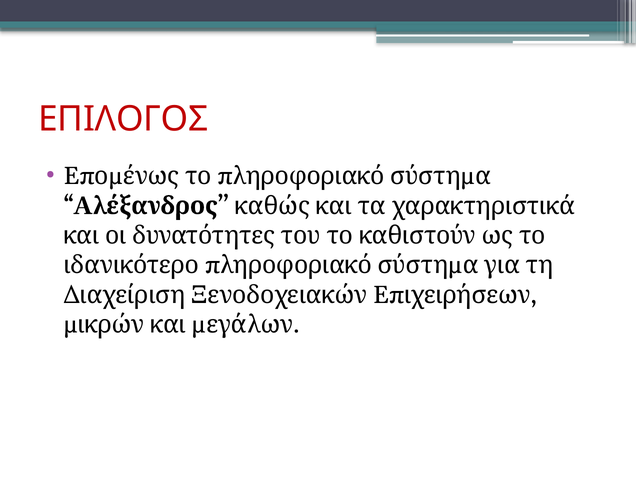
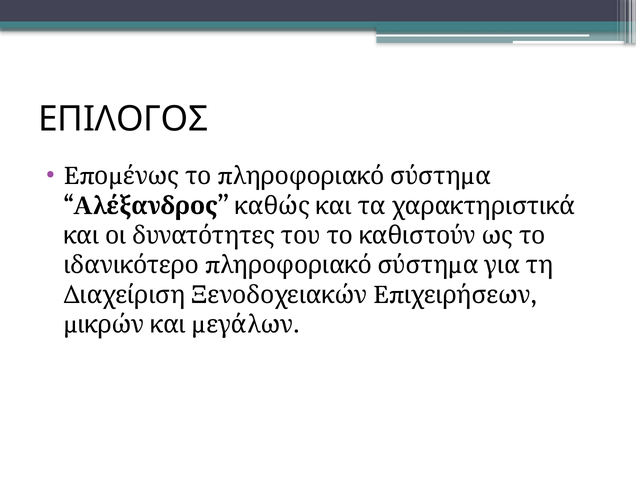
ΕΠΙΛΟΓΟΣ colour: red -> black
